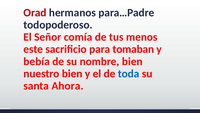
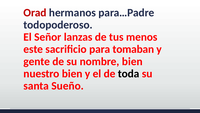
comía: comía -> lanzas
bebía: bebía -> gente
toda colour: blue -> black
Ahora: Ahora -> Sueño
